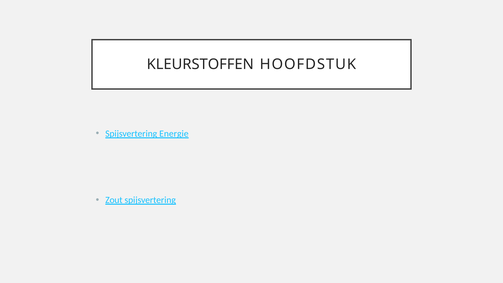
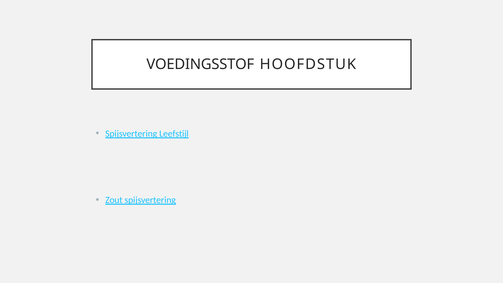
KLEURSTOFFEN: KLEURSTOFFEN -> VOEDINGSSTOF
Energie: Energie -> Leefstijl
